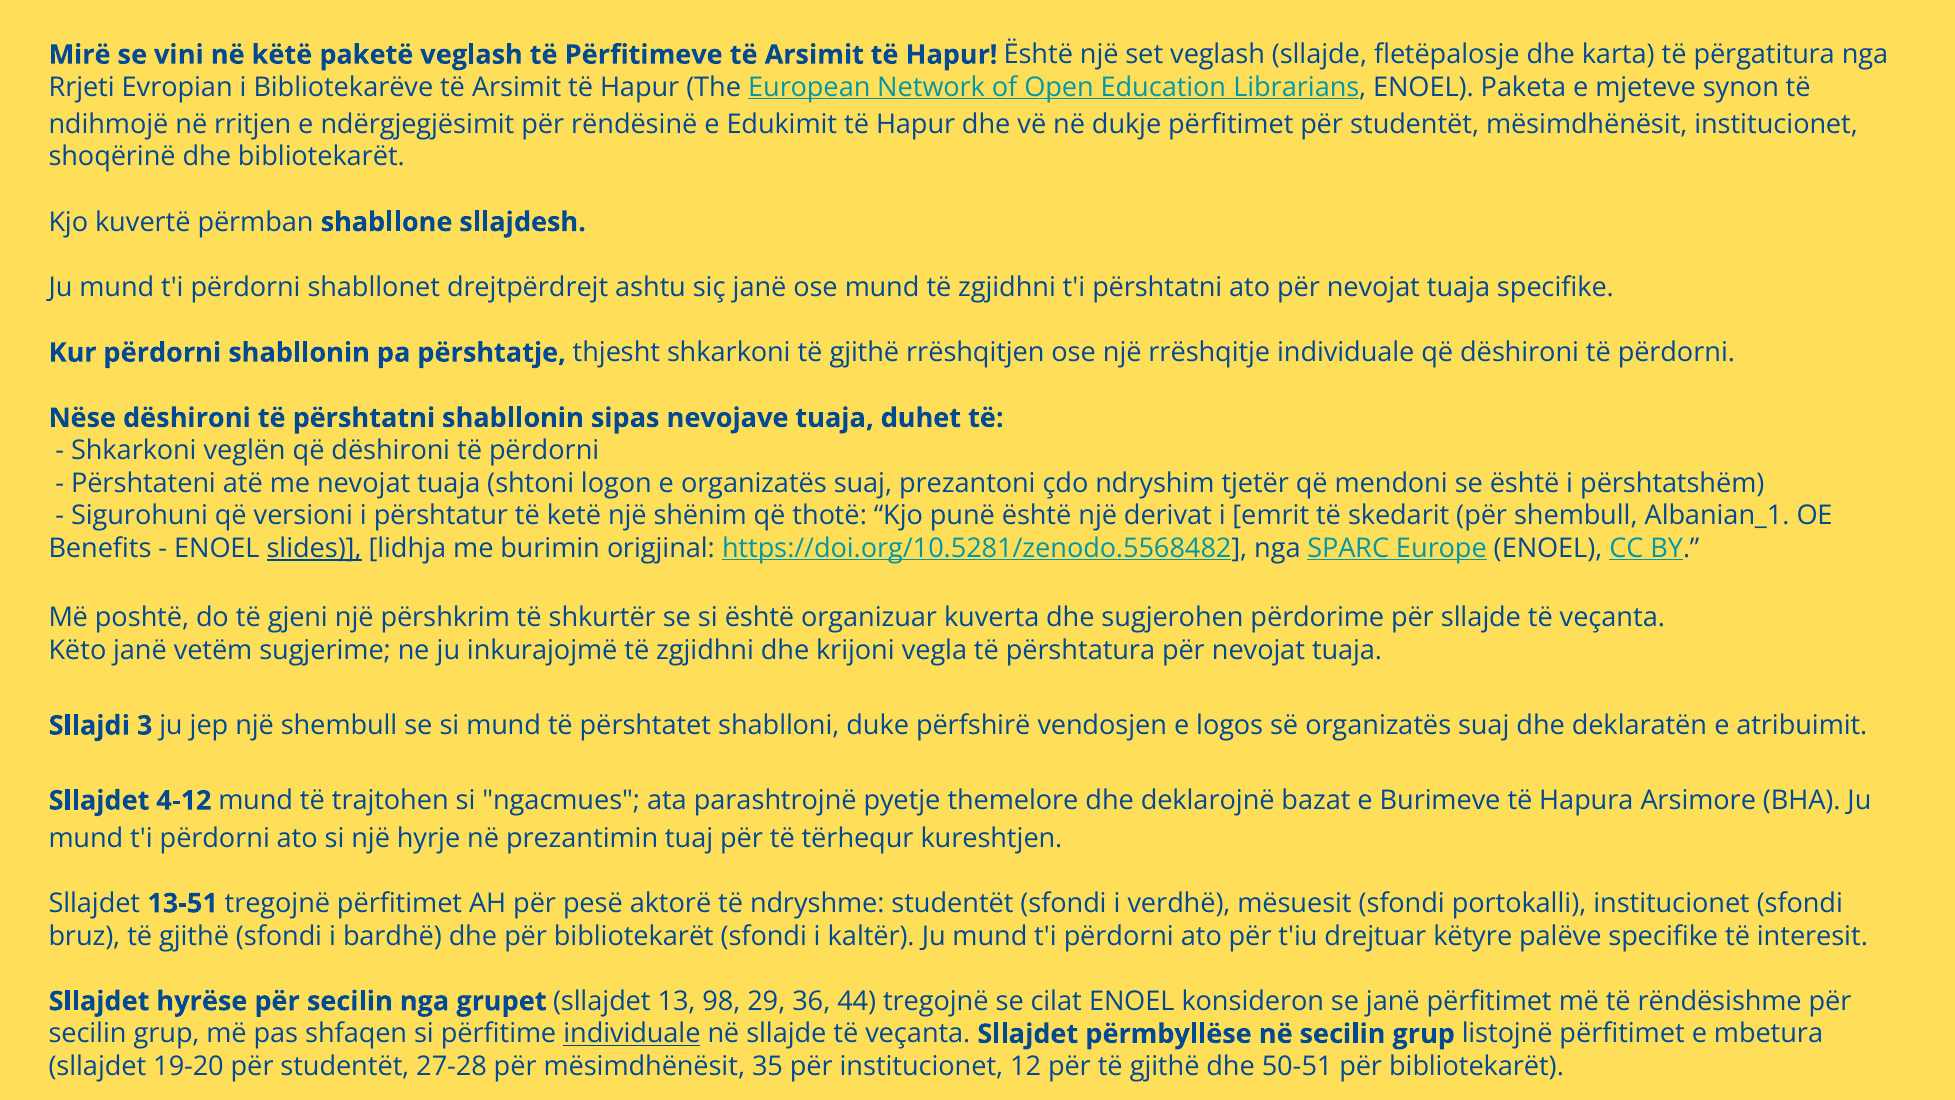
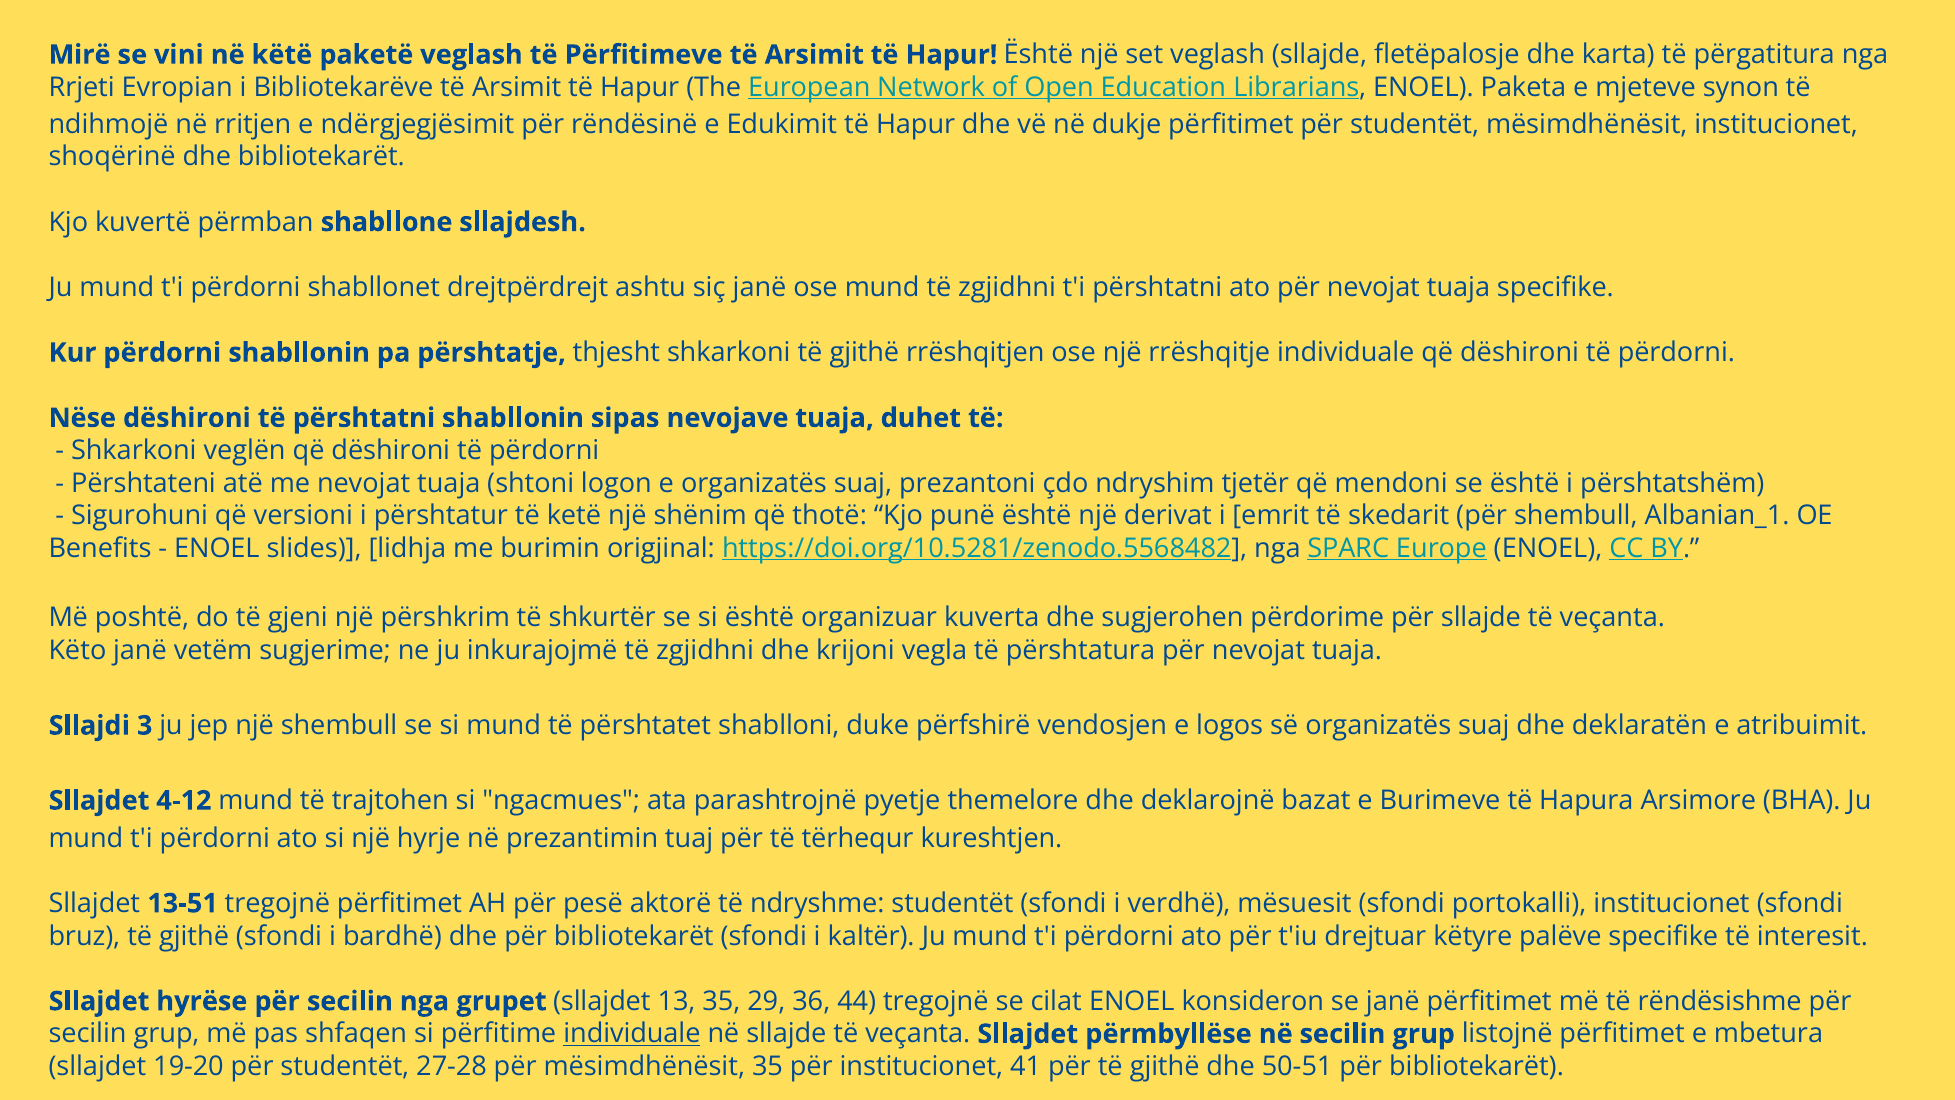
slides underline: present -> none
13 98: 98 -> 35
12: 12 -> 41
